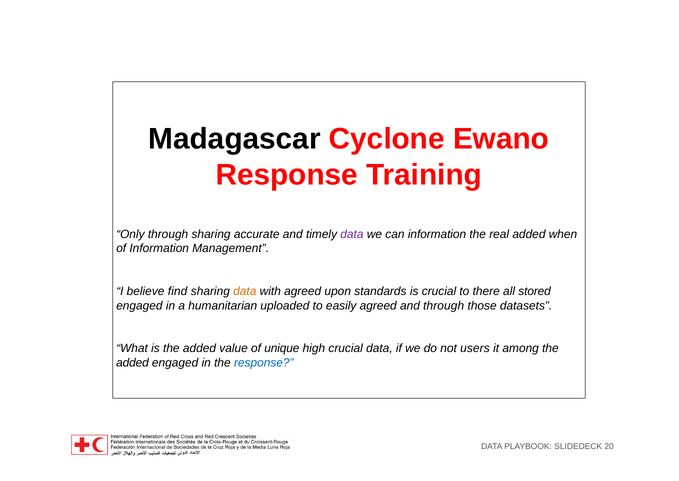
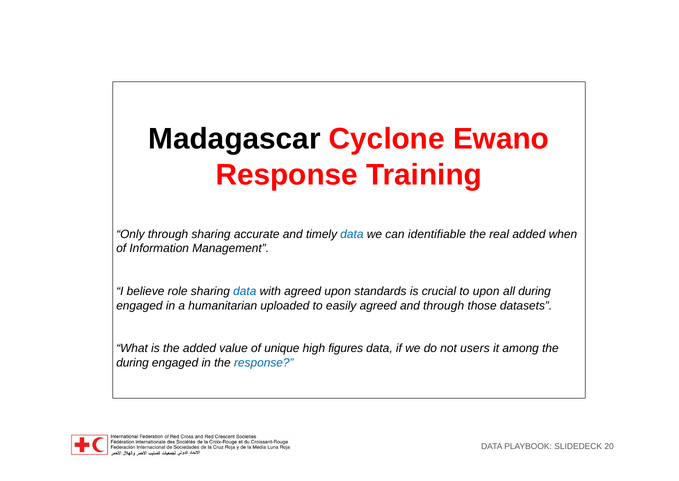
data at (352, 234) colour: purple -> blue
can information: information -> identifiable
find: find -> role
data at (245, 291) colour: orange -> blue
to there: there -> upon
all stored: stored -> during
high crucial: crucial -> figures
added at (133, 362): added -> during
